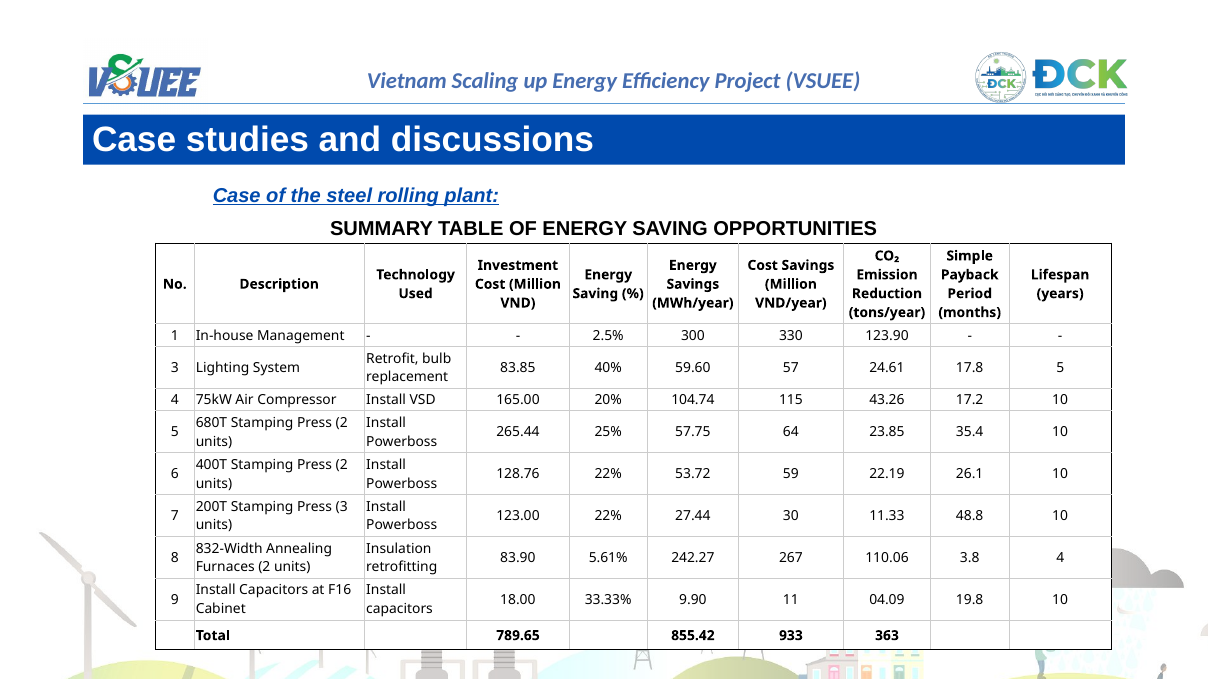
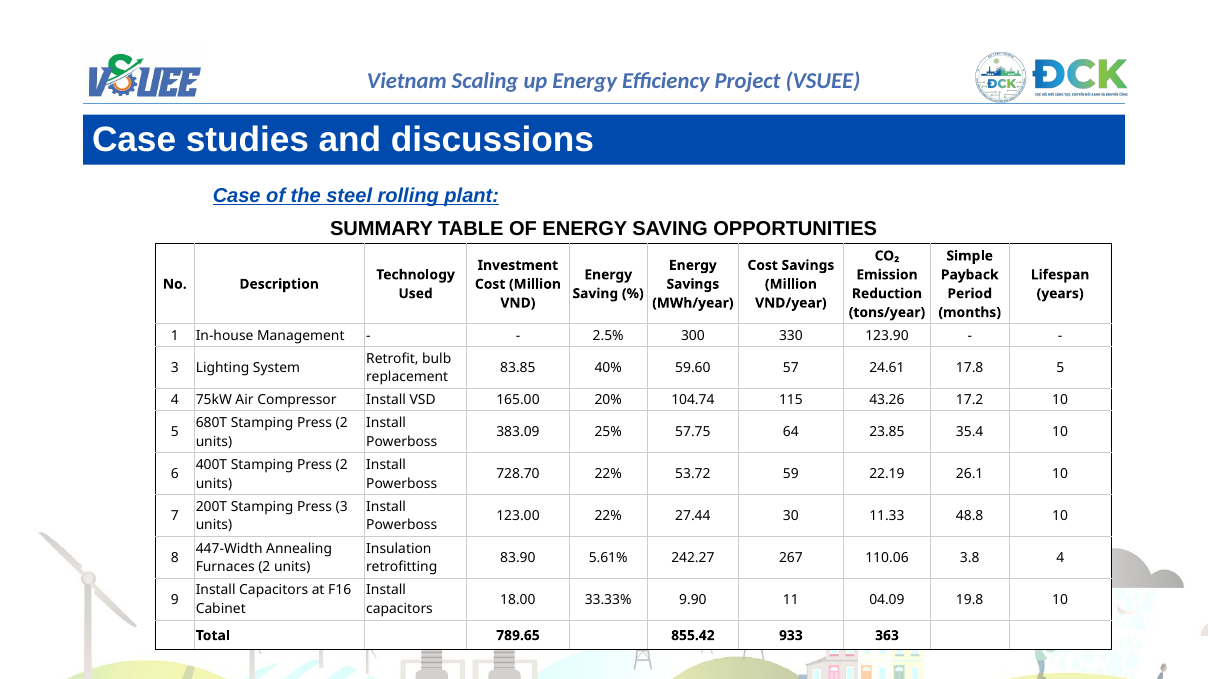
265.44: 265.44 -> 383.09
128.76: 128.76 -> 728.70
832-Width: 832-Width -> 447-Width
